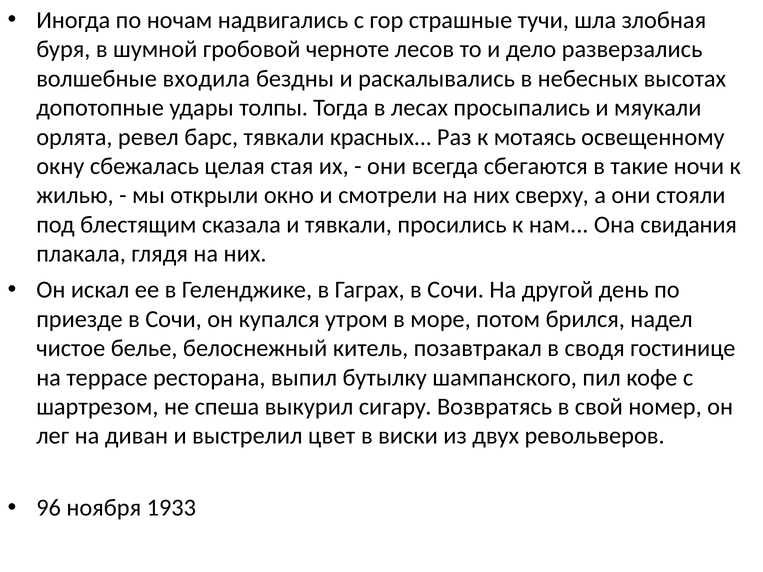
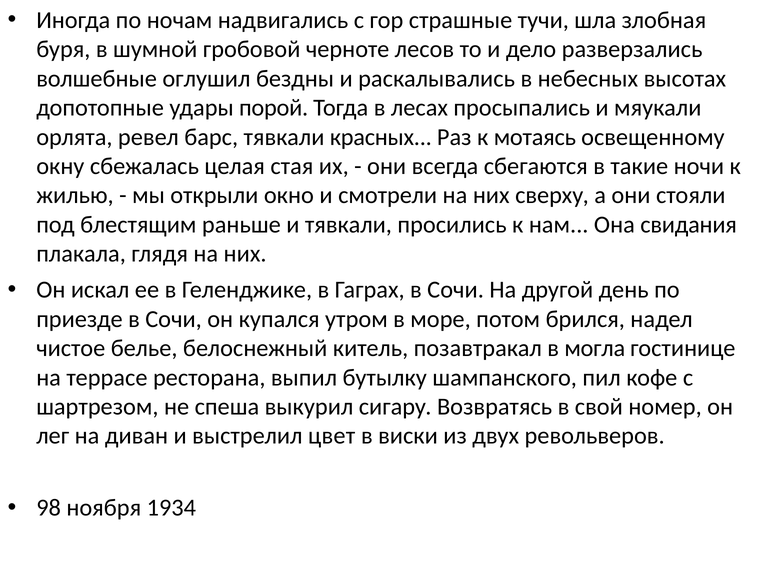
входила: входила -> оглушил
толпы: толпы -> порой
сказала: сказала -> раньше
сводя: сводя -> могла
96: 96 -> 98
1933: 1933 -> 1934
